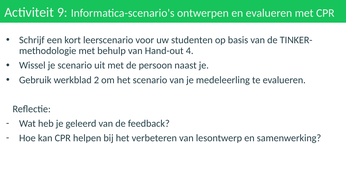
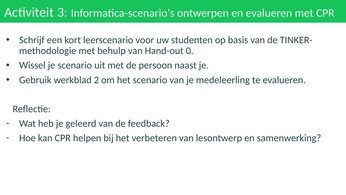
9: 9 -> 3
4: 4 -> 0
